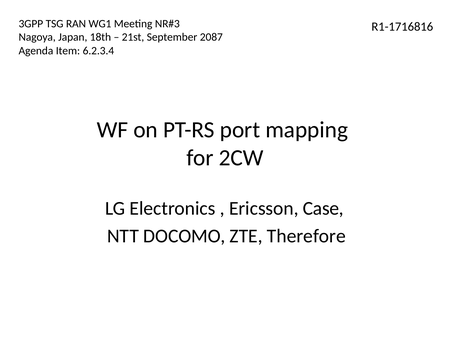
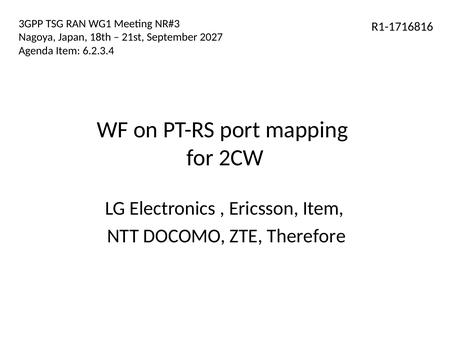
2087: 2087 -> 2027
Ericsson Case: Case -> Item
